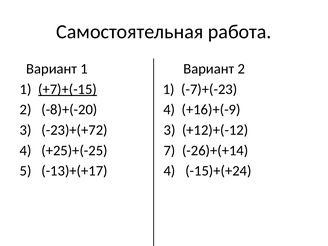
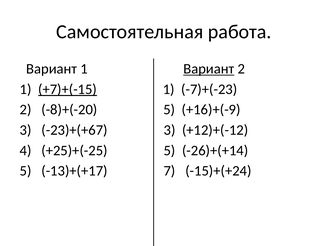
Вариант at (209, 69) underline: none -> present
-8)+(-20 4: 4 -> 5
-23)+(+72: -23)+(+72 -> -23)+(+67
+25)+(-25 7: 7 -> 5
-13)+(+17 4: 4 -> 7
